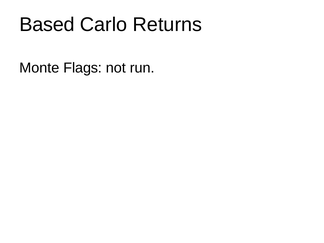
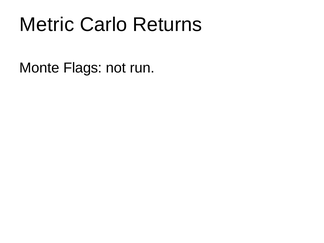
Based: Based -> Metric
